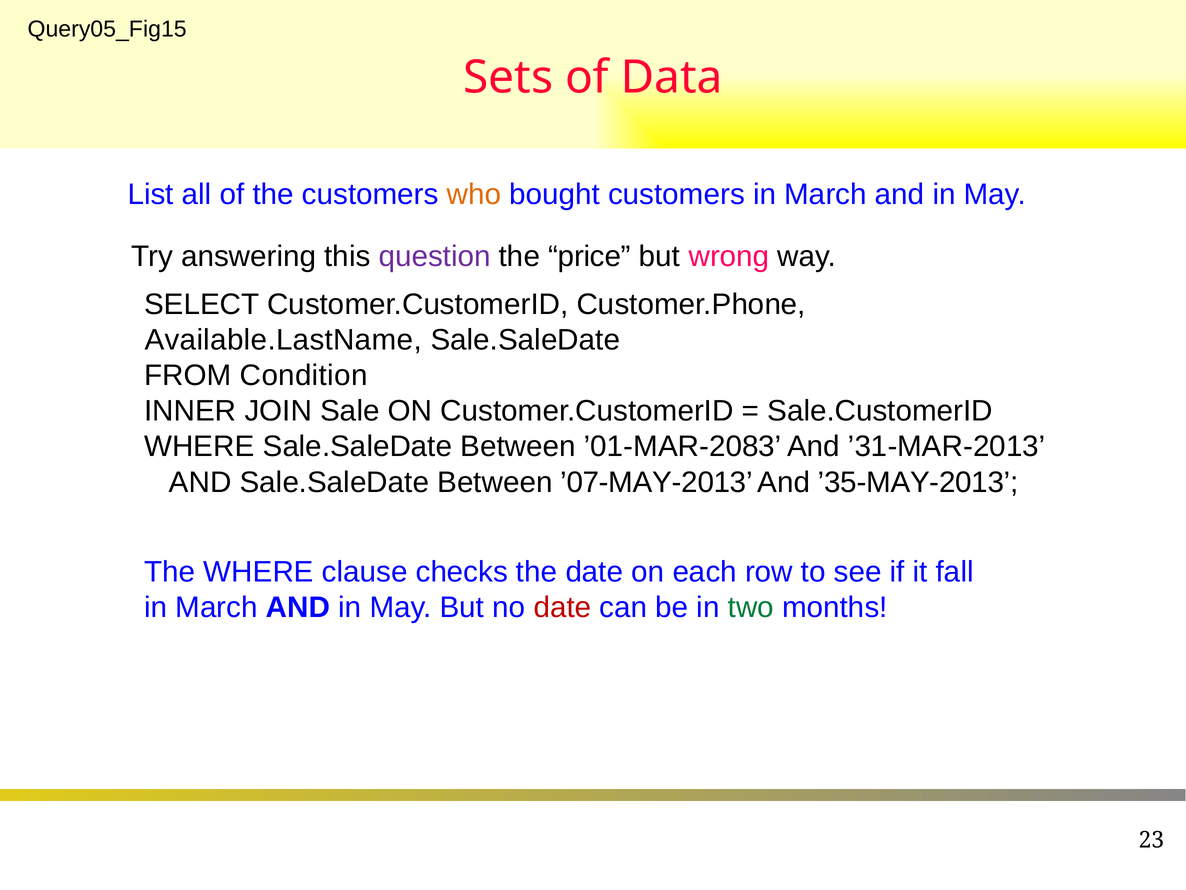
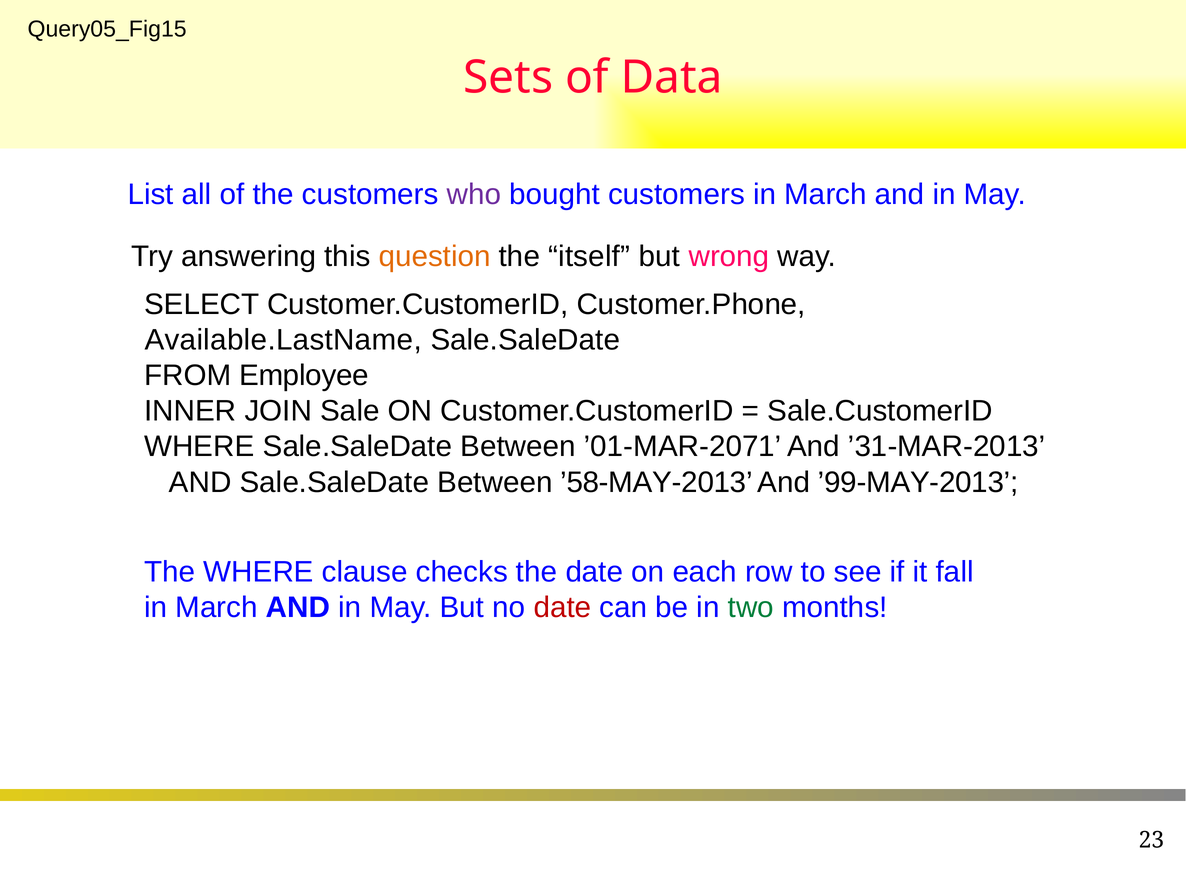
who colour: orange -> purple
question colour: purple -> orange
price: price -> itself
Condition: Condition -> Employee
’01-MAR-2083: ’01-MAR-2083 -> ’01-MAR-2071
’07-MAY-2013: ’07-MAY-2013 -> ’58-MAY-2013
’35-MAY-2013: ’35-MAY-2013 -> ’99-MAY-2013
